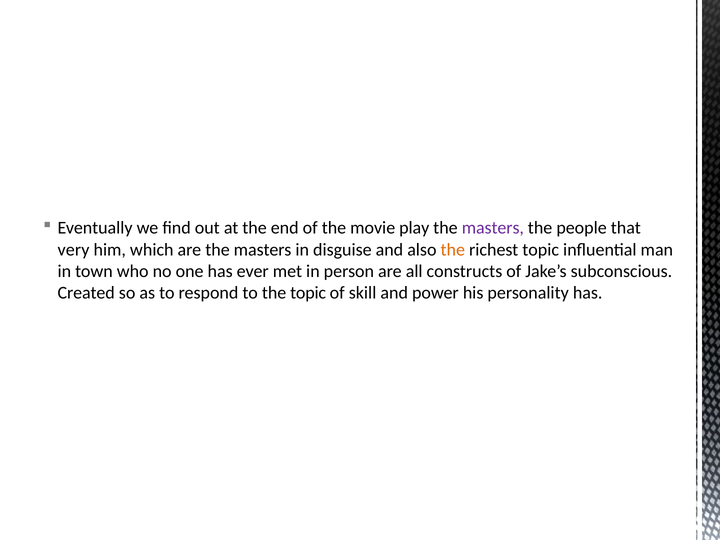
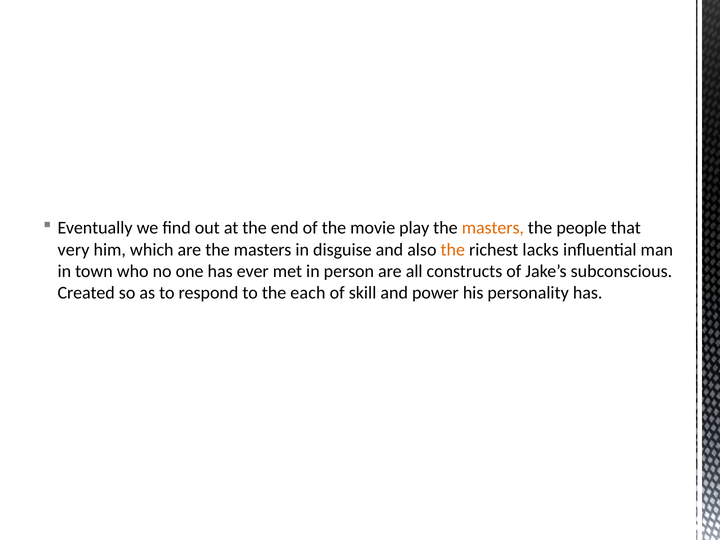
masters at (493, 228) colour: purple -> orange
richest topic: topic -> lacks
the topic: topic -> each
